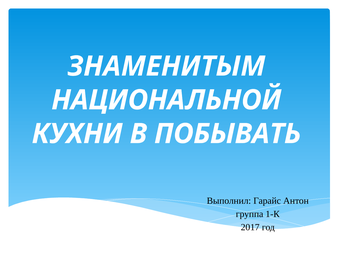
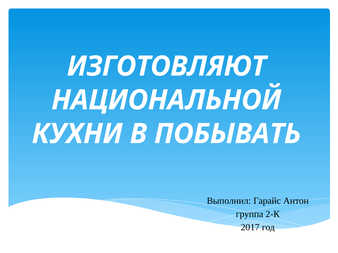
ЗНАМЕНИТЫМ: ЗНАМЕНИТЫМ -> ИЗГОТОВЛЯЮТ
1-К: 1-К -> 2-К
